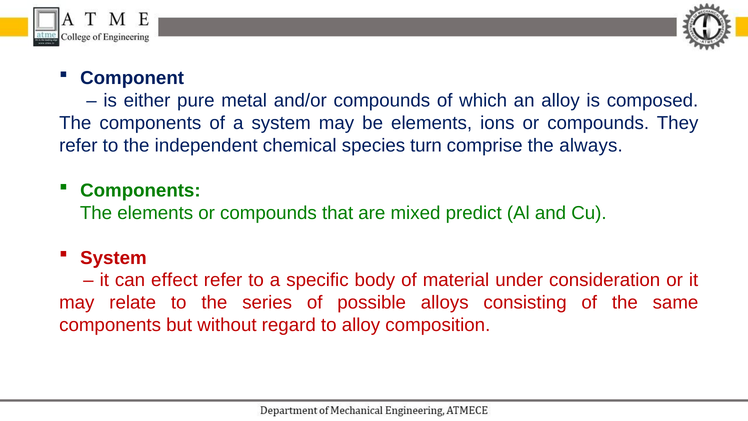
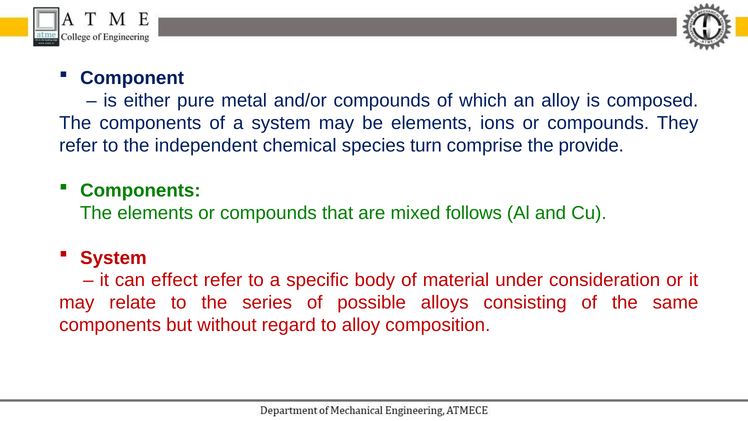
always: always -> provide
predict: predict -> follows
